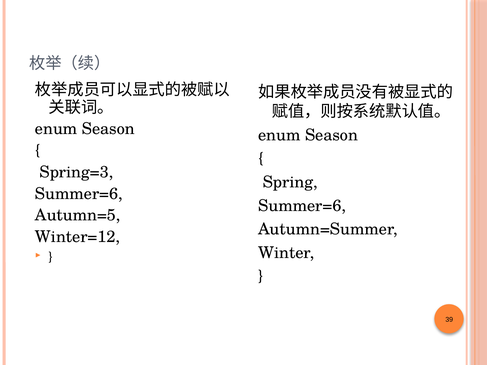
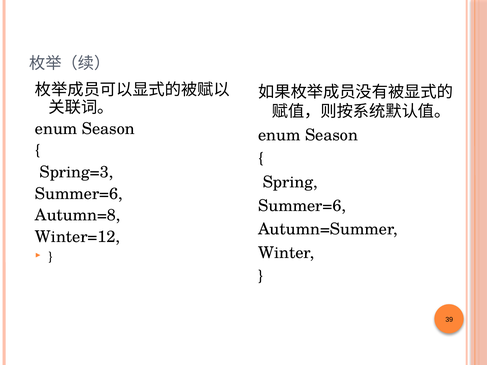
Autumn=5: Autumn=5 -> Autumn=8
